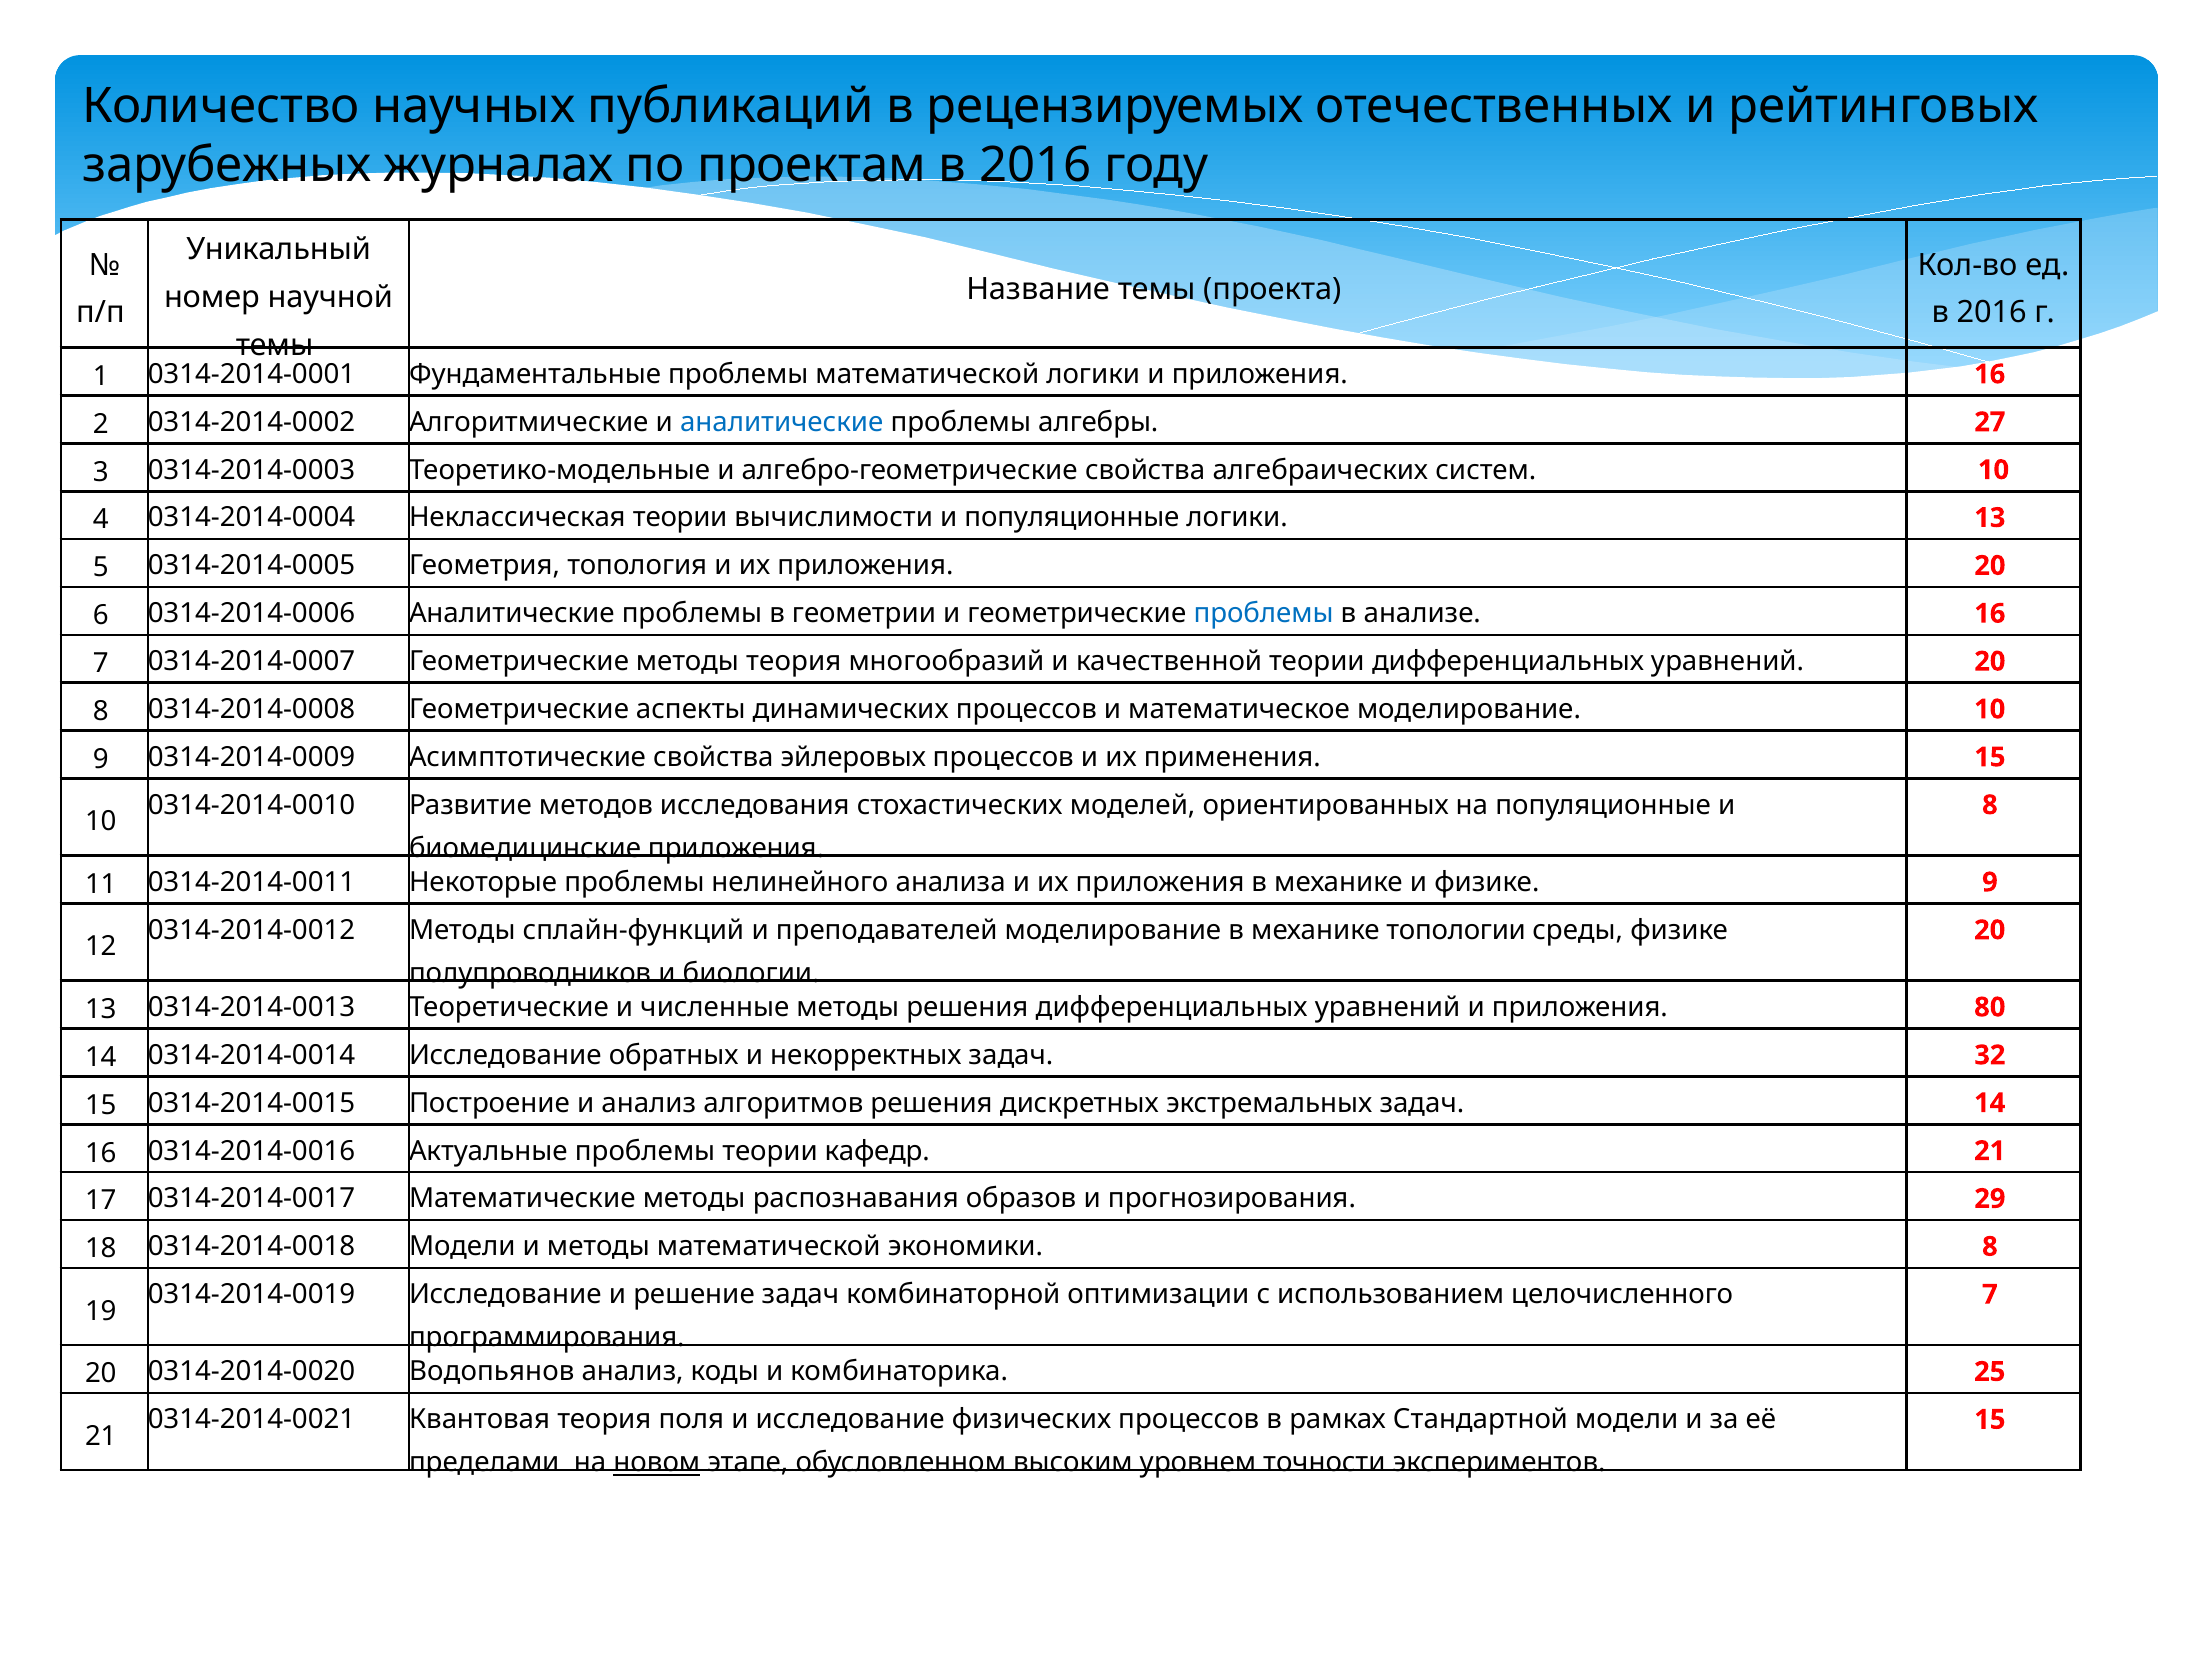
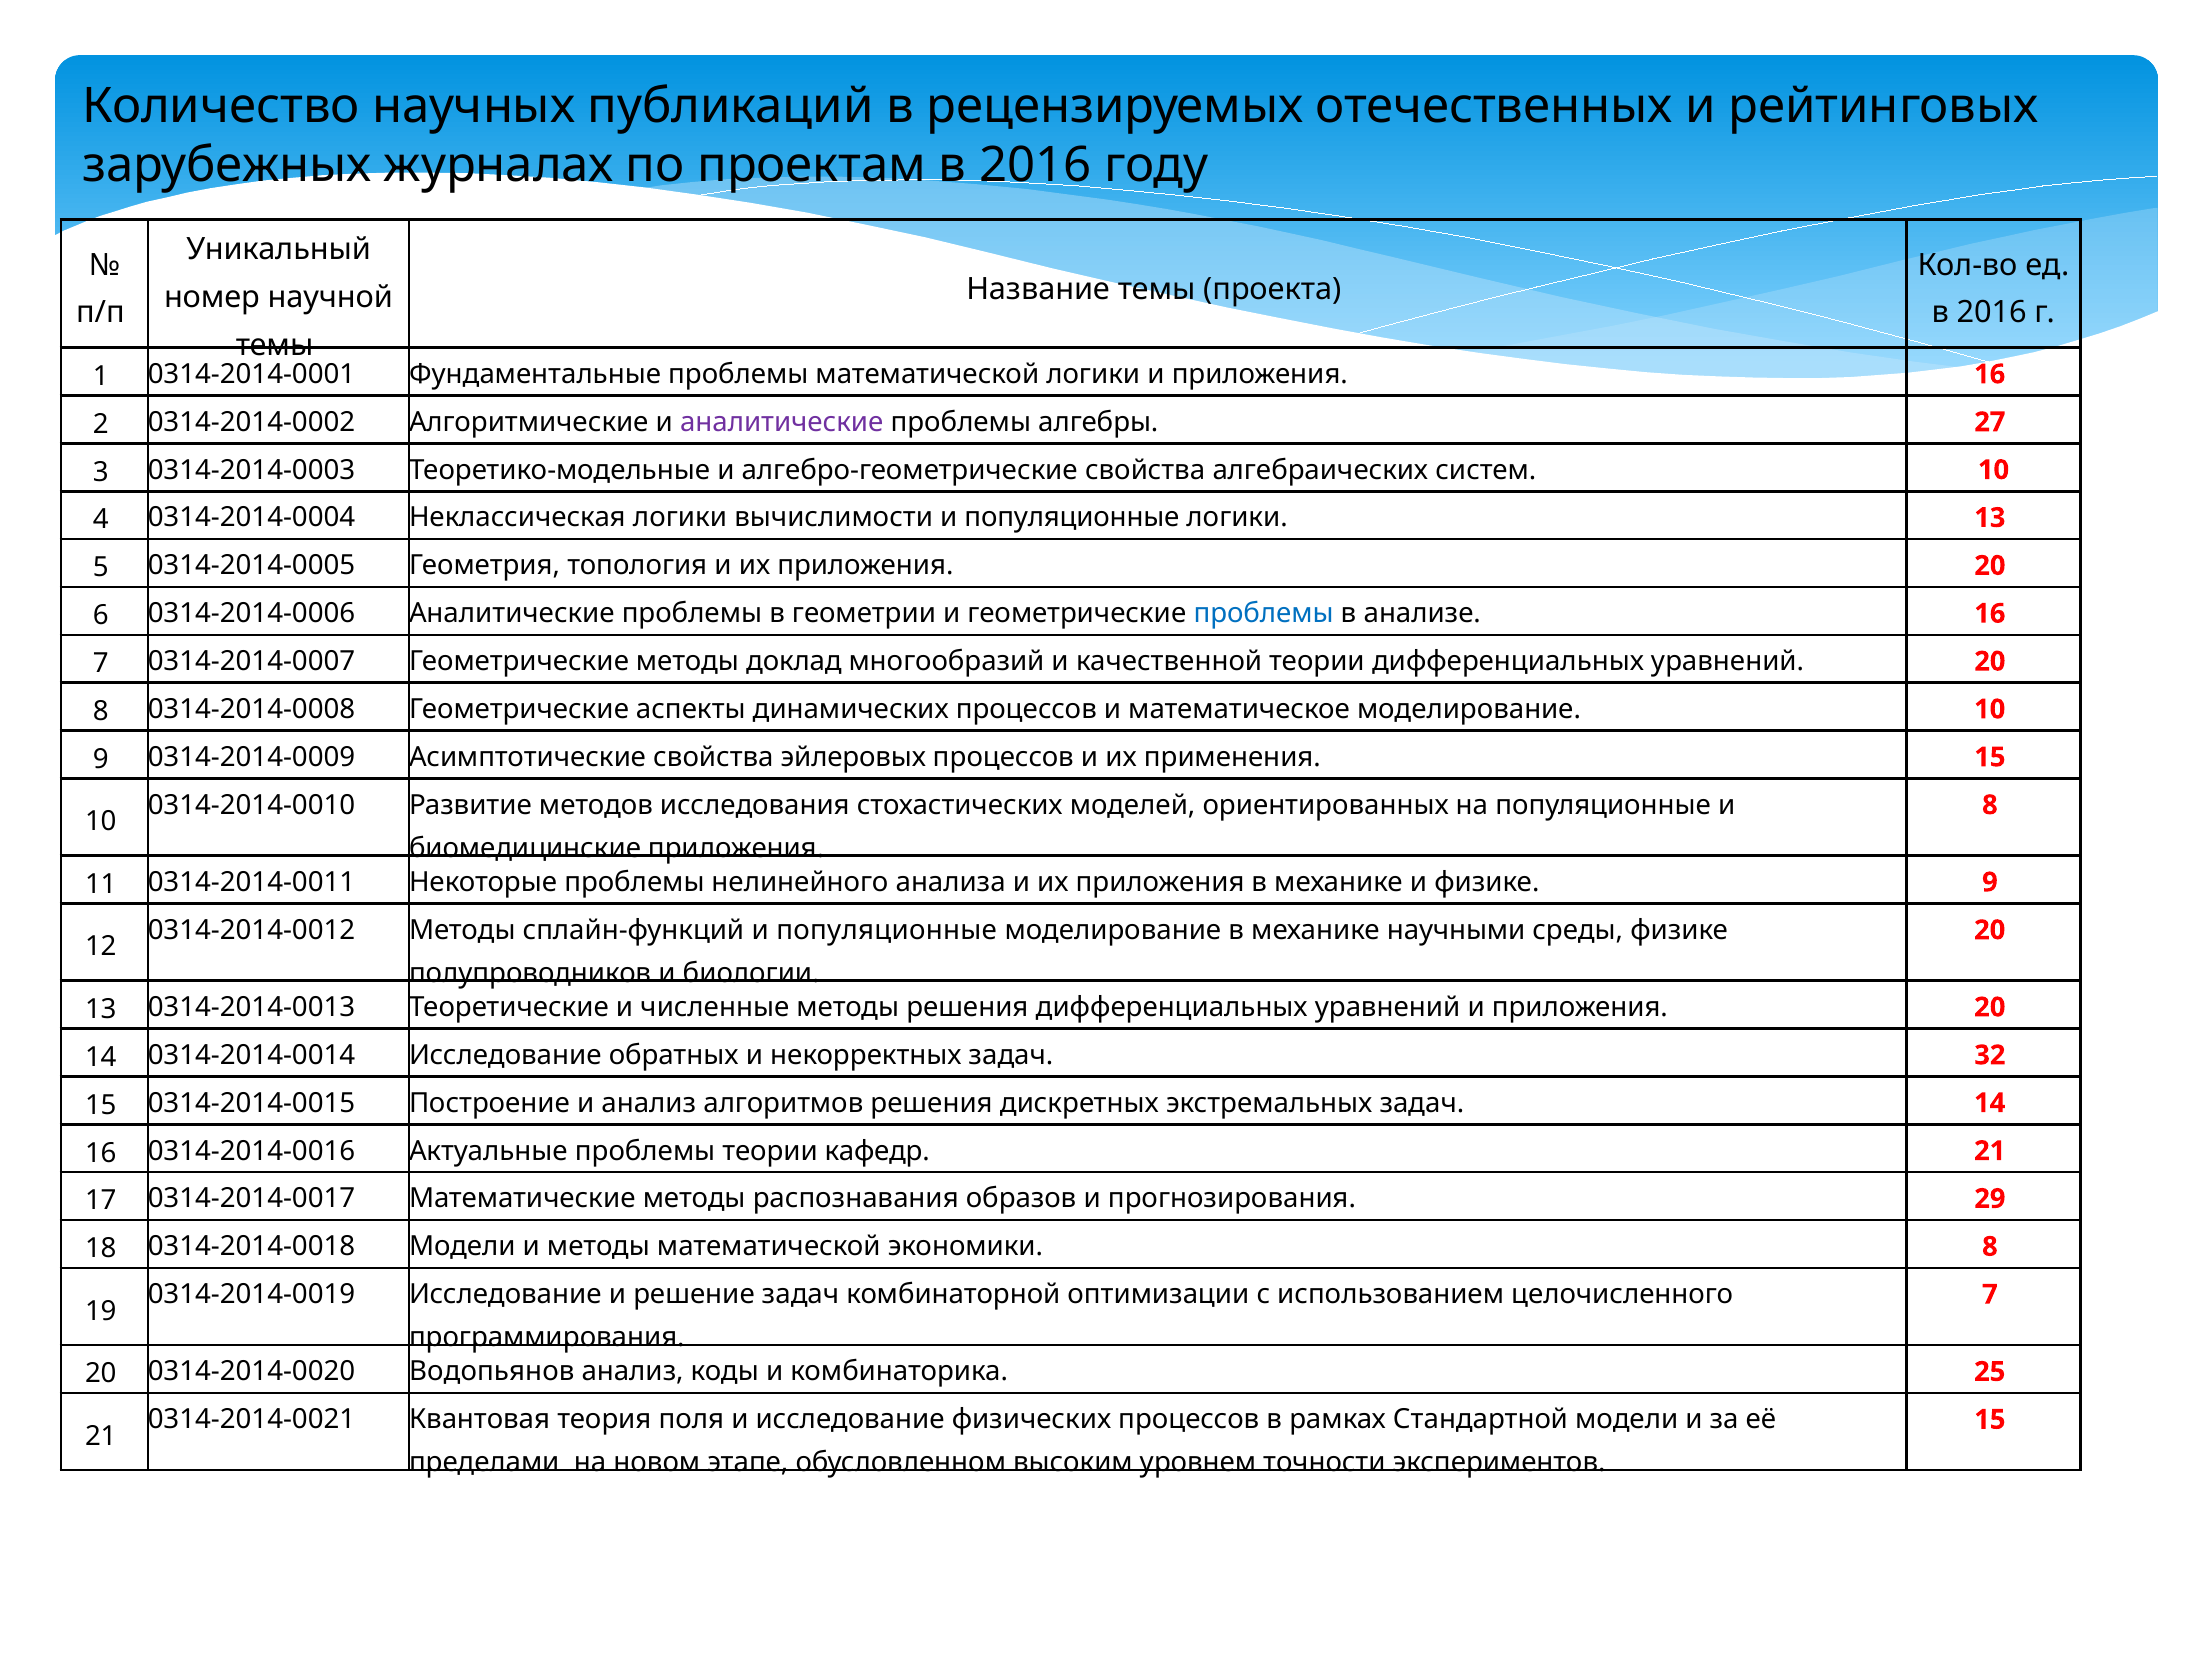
аналитические at (782, 422) colour: blue -> purple
Неклассическая теории: теории -> логики
методы теория: теория -> доклад
сплайн-функций и преподавателей: преподавателей -> популяционные
топологии: топологии -> научными
и приложения 80: 80 -> 20
новом underline: present -> none
